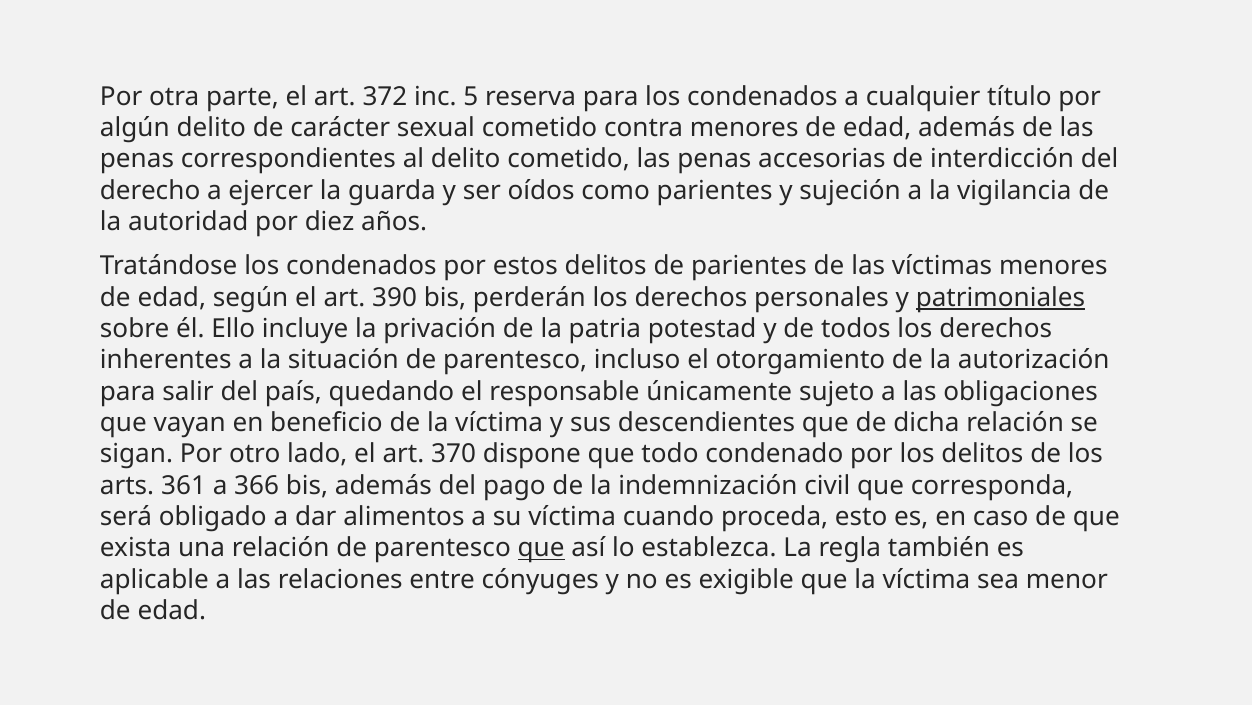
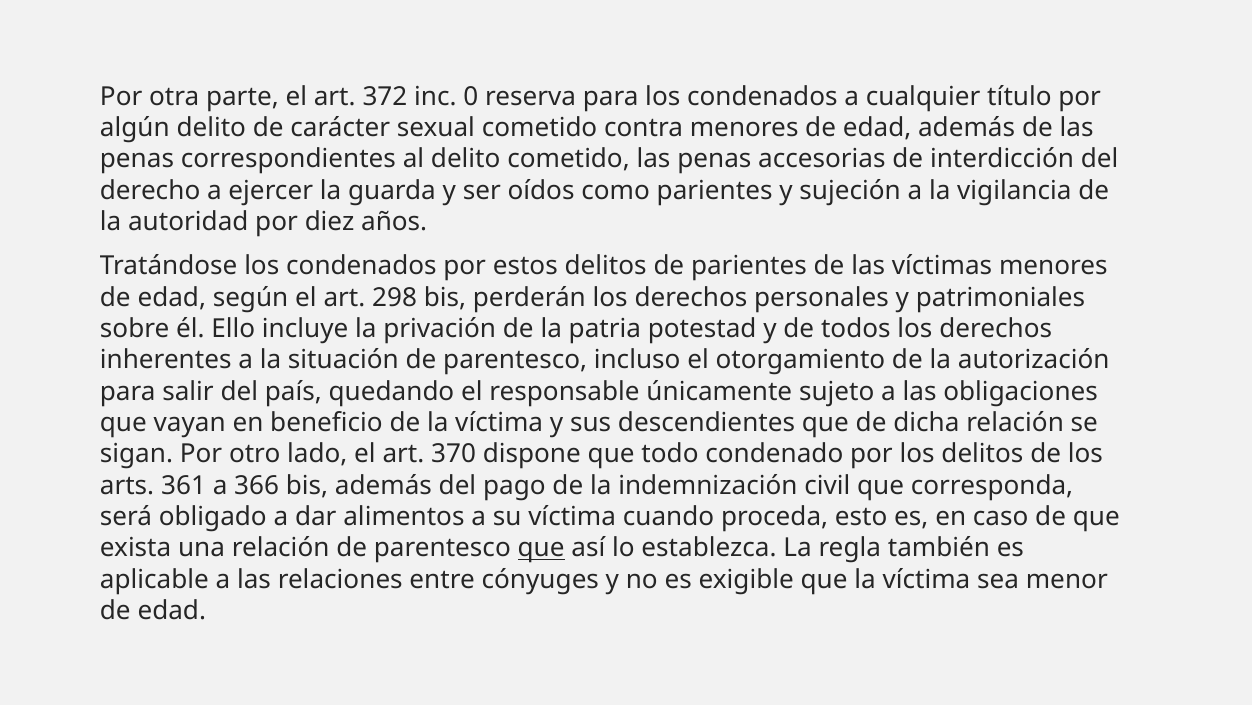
5: 5 -> 0
390: 390 -> 298
patrimoniales underline: present -> none
